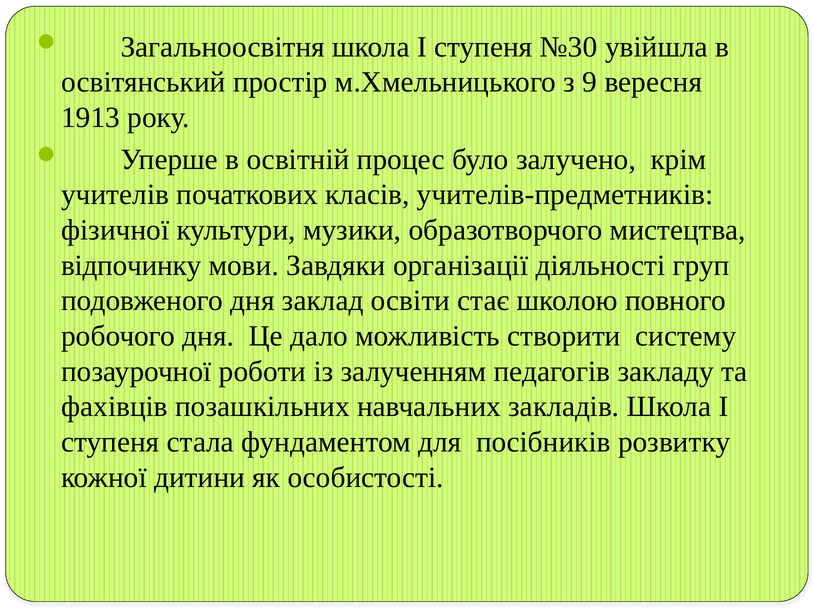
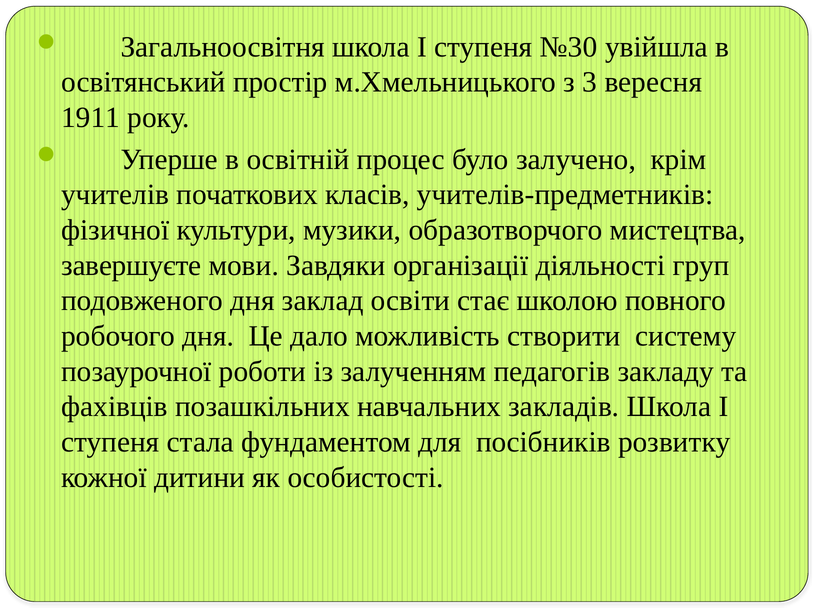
9: 9 -> 3
1913: 1913 -> 1911
відпочинку: відпочинку -> завершуєте
